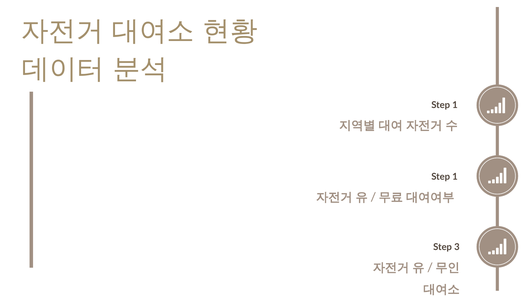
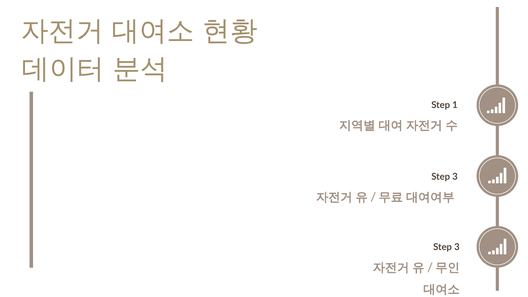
1 at (455, 177): 1 -> 3
